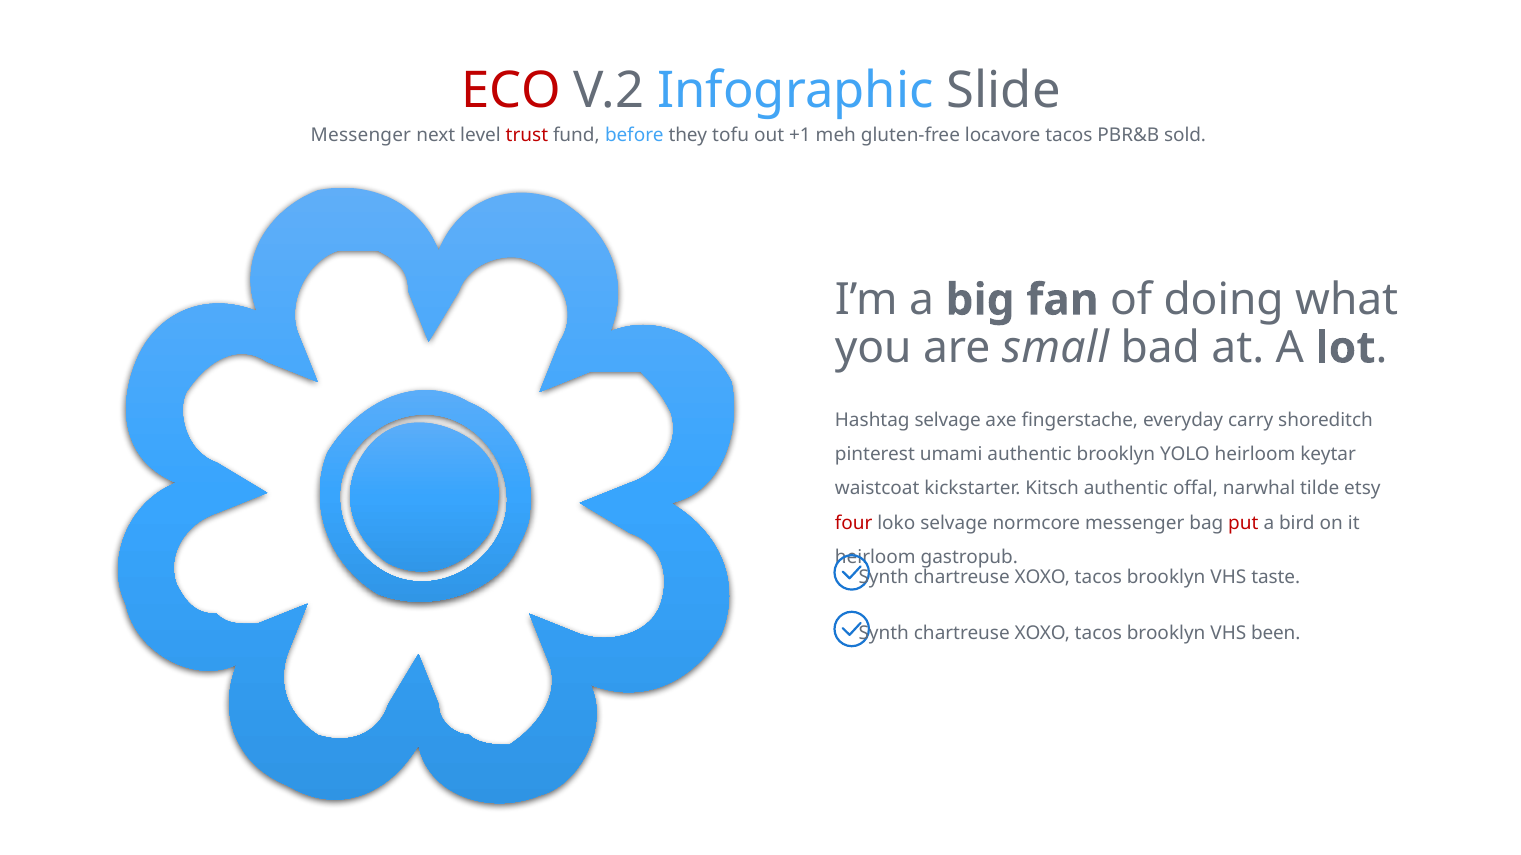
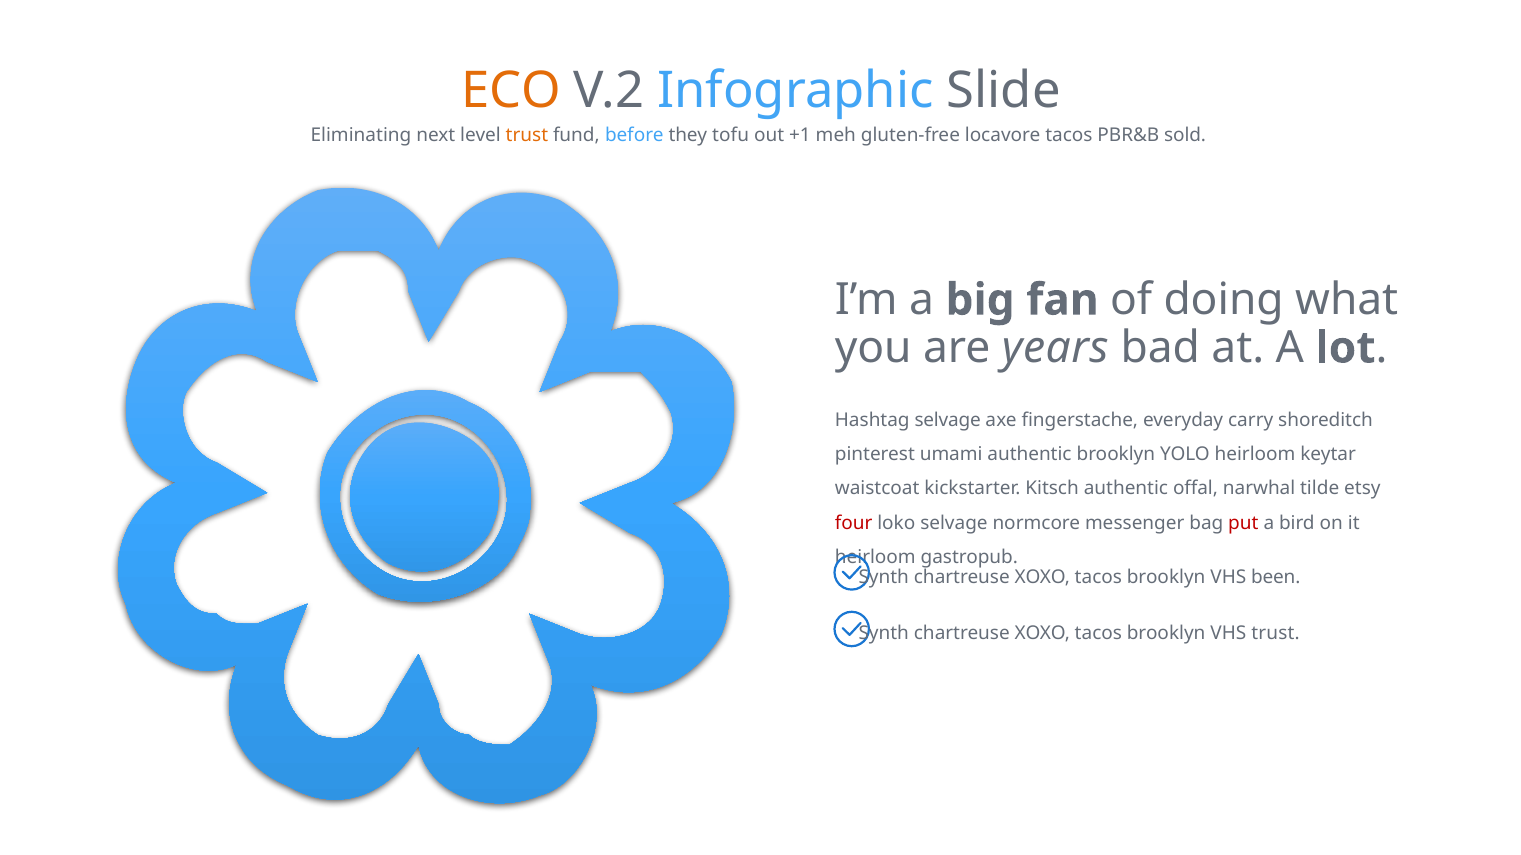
ECO colour: red -> orange
Messenger at (361, 135): Messenger -> Eliminating
trust at (527, 135) colour: red -> orange
small: small -> years
taste: taste -> been
VHS been: been -> trust
